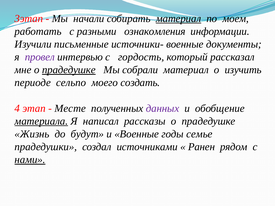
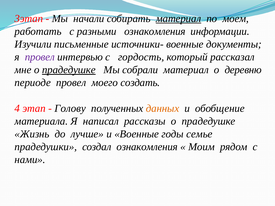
изучить: изучить -> деревню
периоде сельпо: сельпо -> провел
Месте: Месте -> Голову
данных colour: purple -> orange
материала underline: present -> none
будут: будут -> лучше
создал источниками: источниками -> ознакомления
Ранен: Ранен -> Моим
нами underline: present -> none
